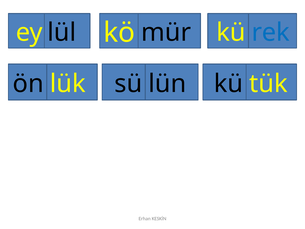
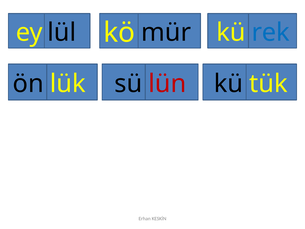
lün colour: black -> red
